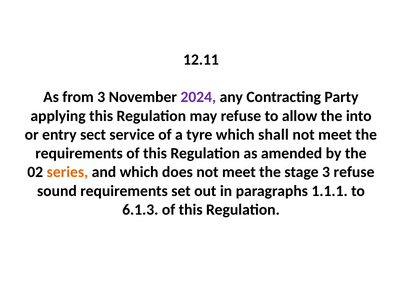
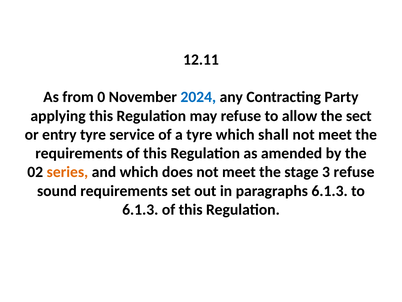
from 3: 3 -> 0
2024 colour: purple -> blue
into: into -> sect
entry sect: sect -> tyre
paragraphs 1.1.1: 1.1.1 -> 6.1.3
